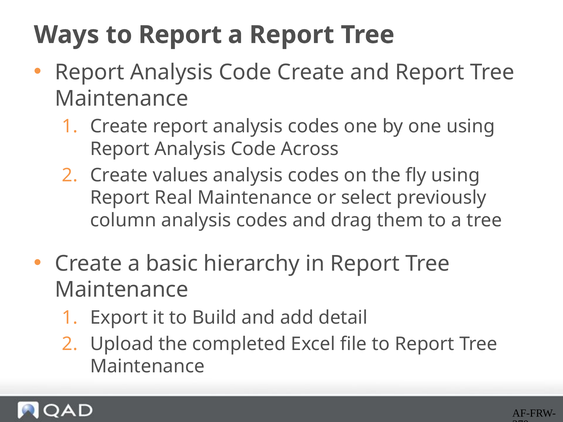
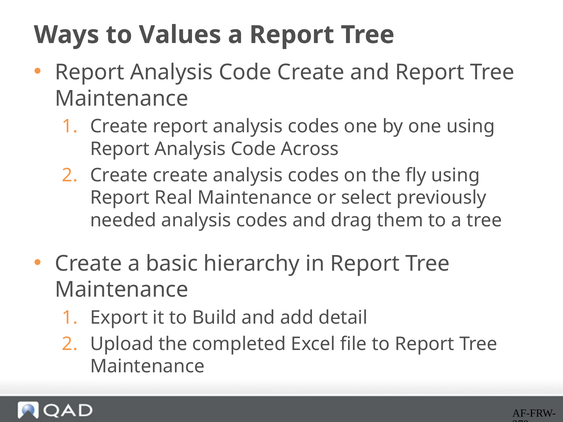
Ways to Report: Report -> Values
Create values: values -> create
column: column -> needed
